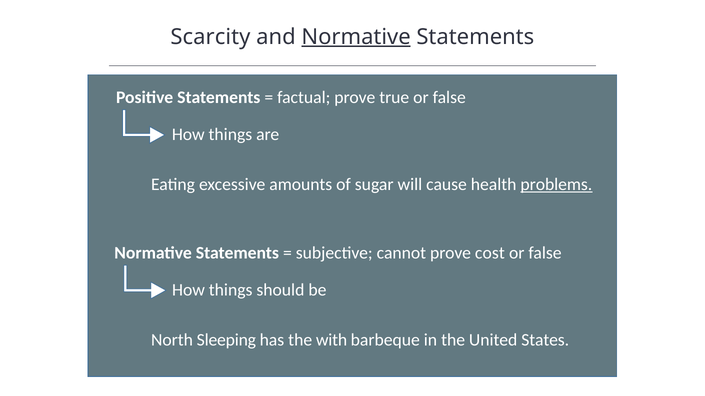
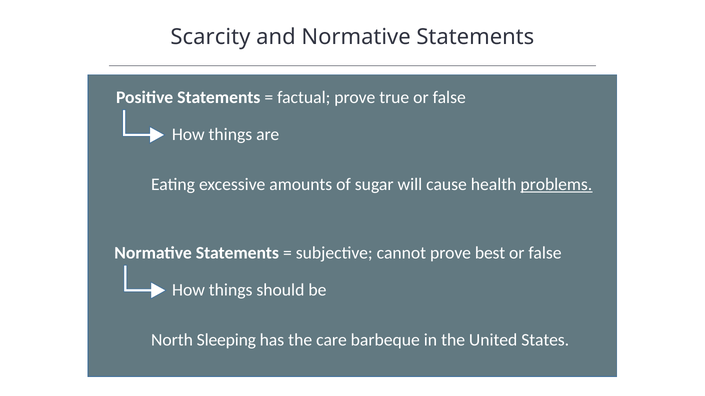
Normative at (356, 37) underline: present -> none
cost: cost -> best
with: with -> care
